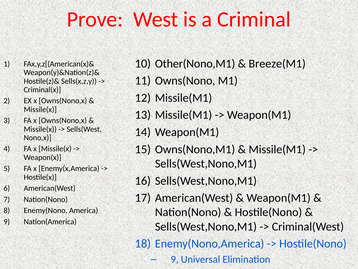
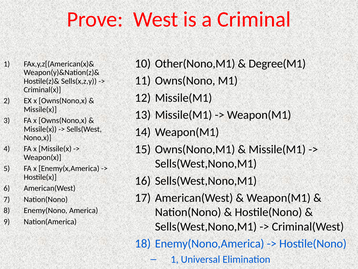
Breeze(M1: Breeze(M1 -> Degree(M1
9 at (175, 259): 9 -> 1
